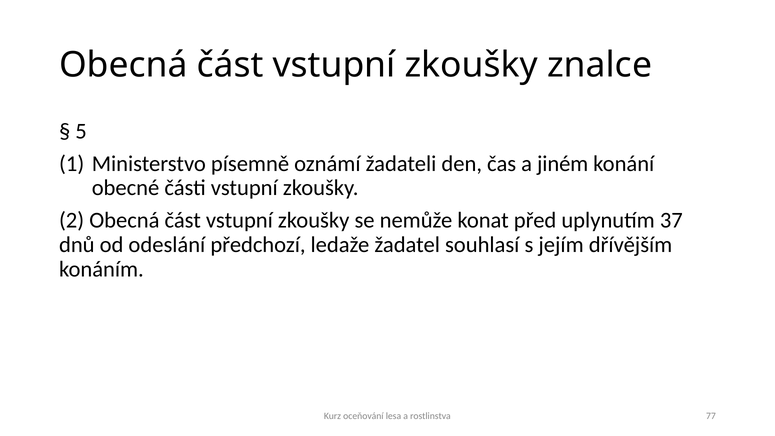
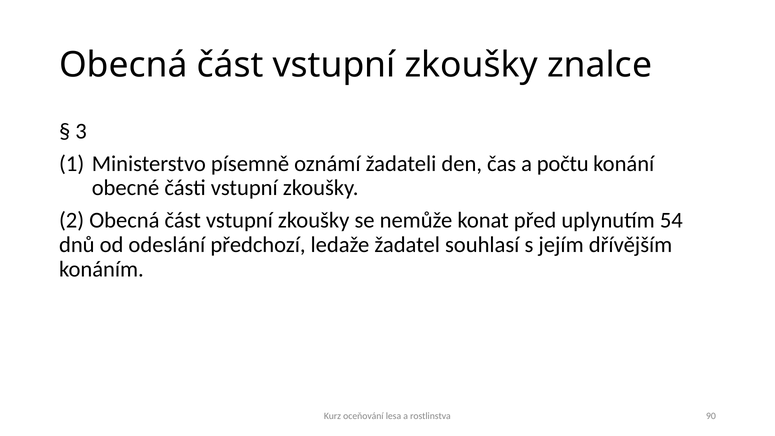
5: 5 -> 3
jiném: jiném -> počtu
37: 37 -> 54
77: 77 -> 90
